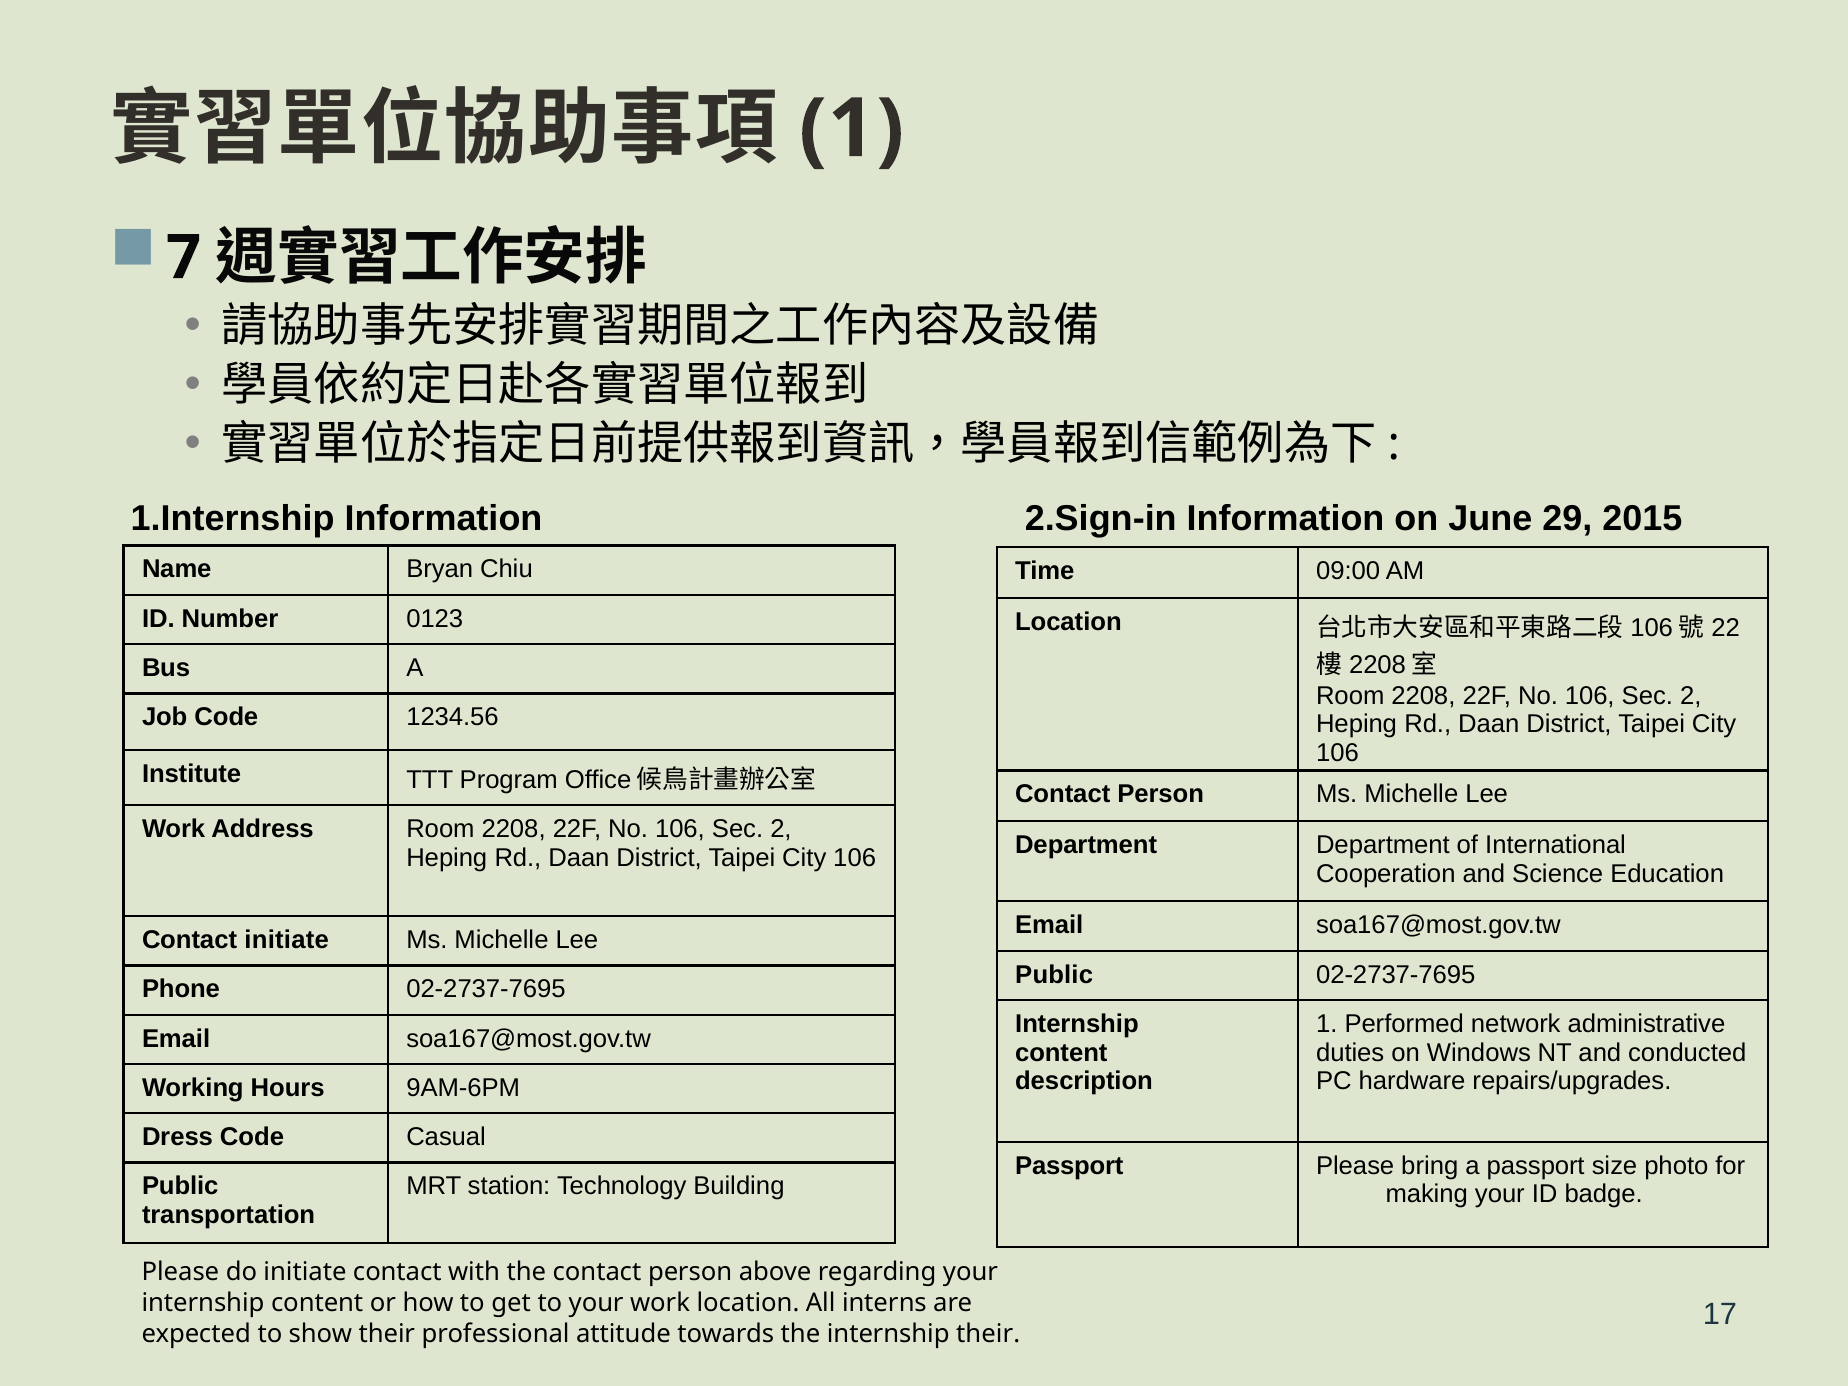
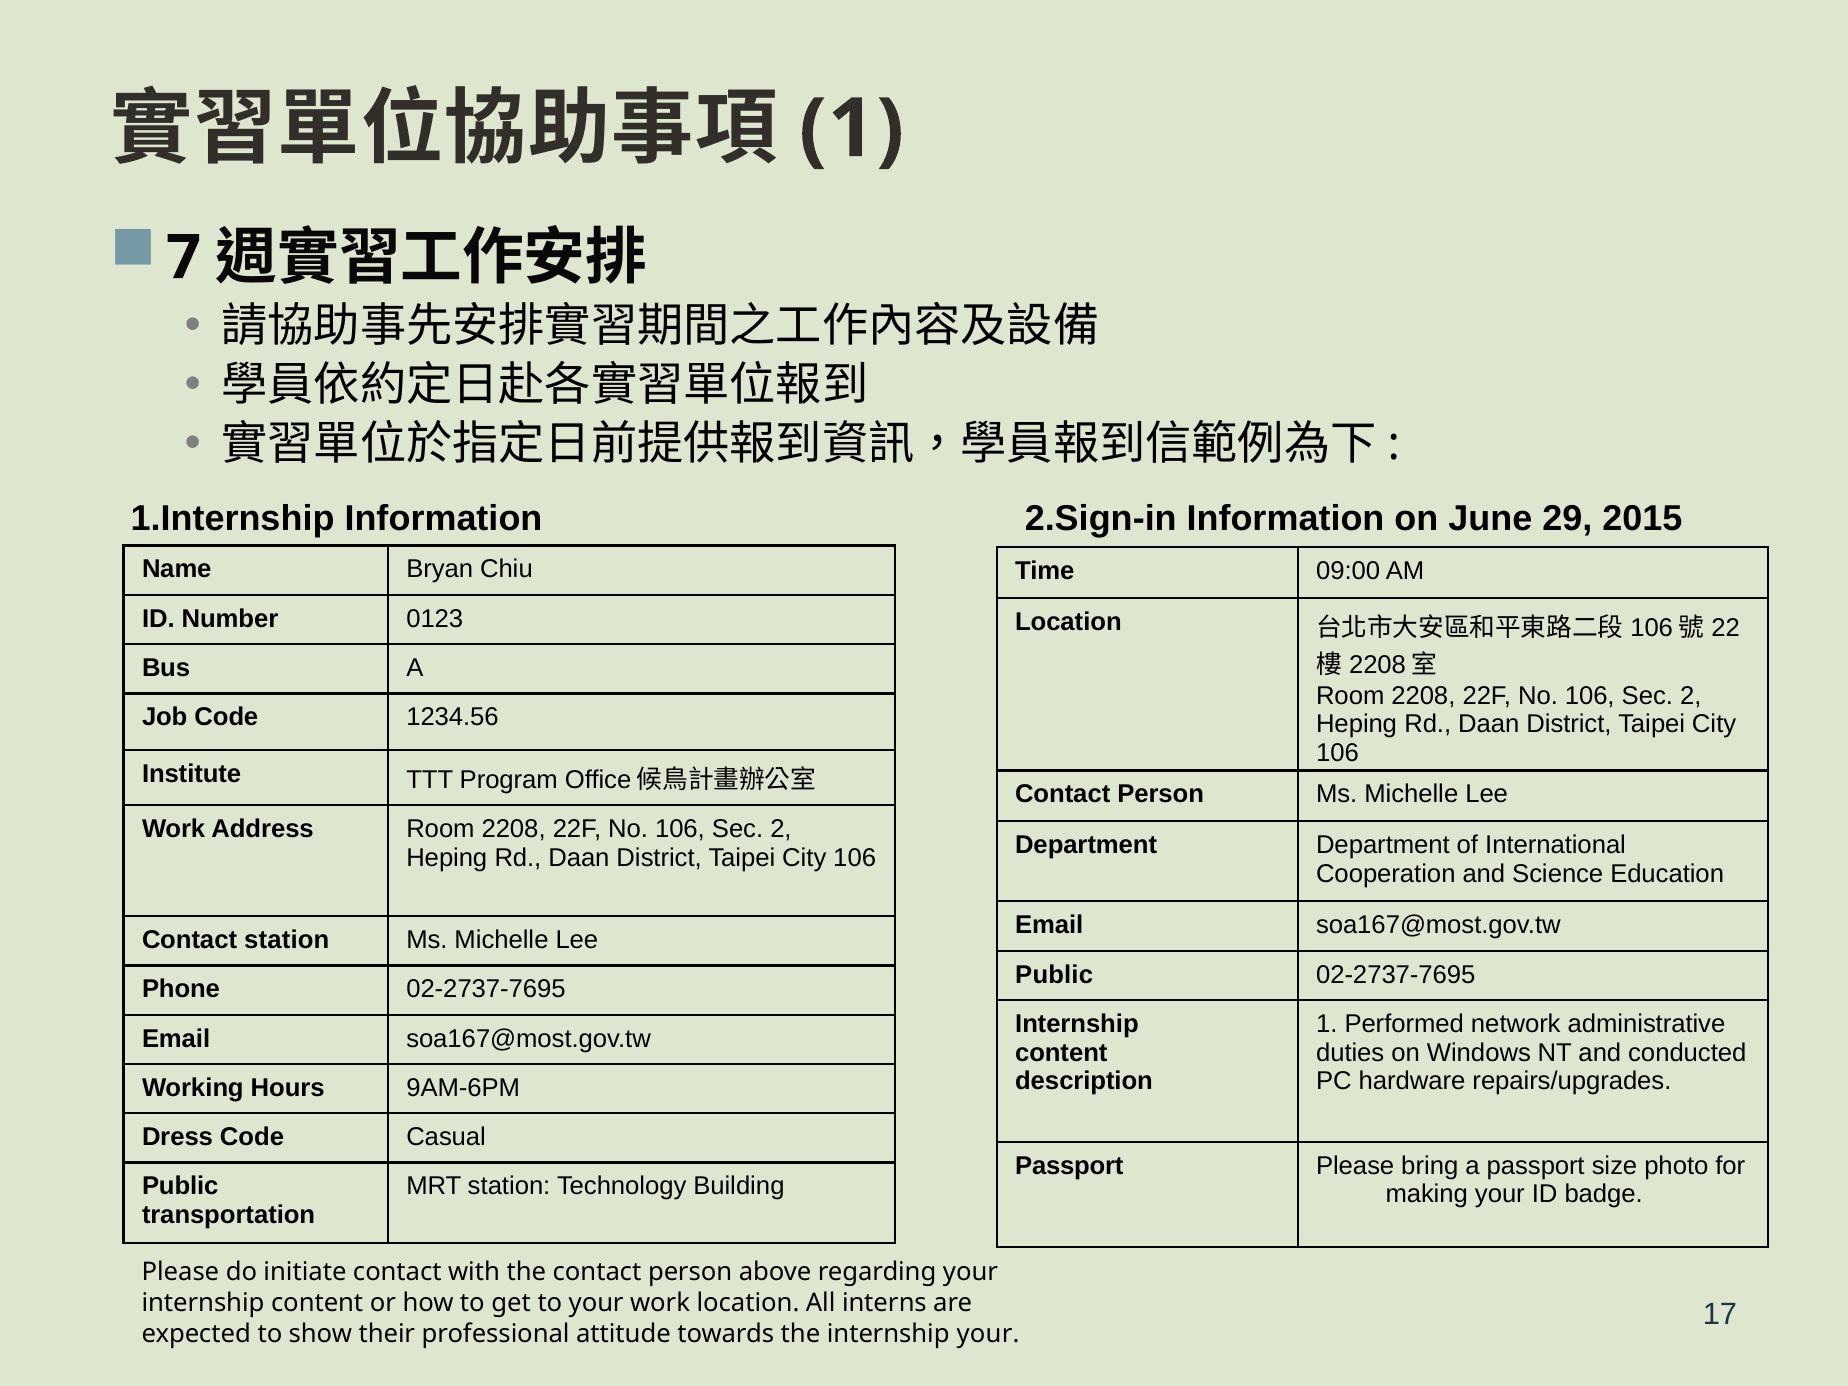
Contact initiate: initiate -> station
internship their: their -> your
